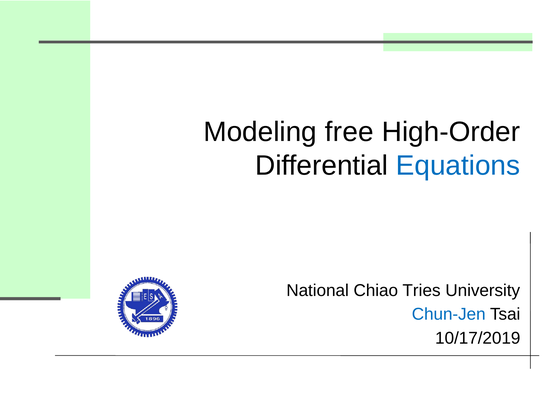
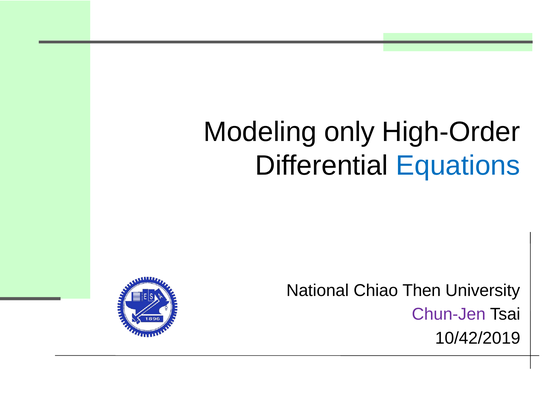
free: free -> only
Tries: Tries -> Then
Chun-Jen colour: blue -> purple
10/17/2019: 10/17/2019 -> 10/42/2019
